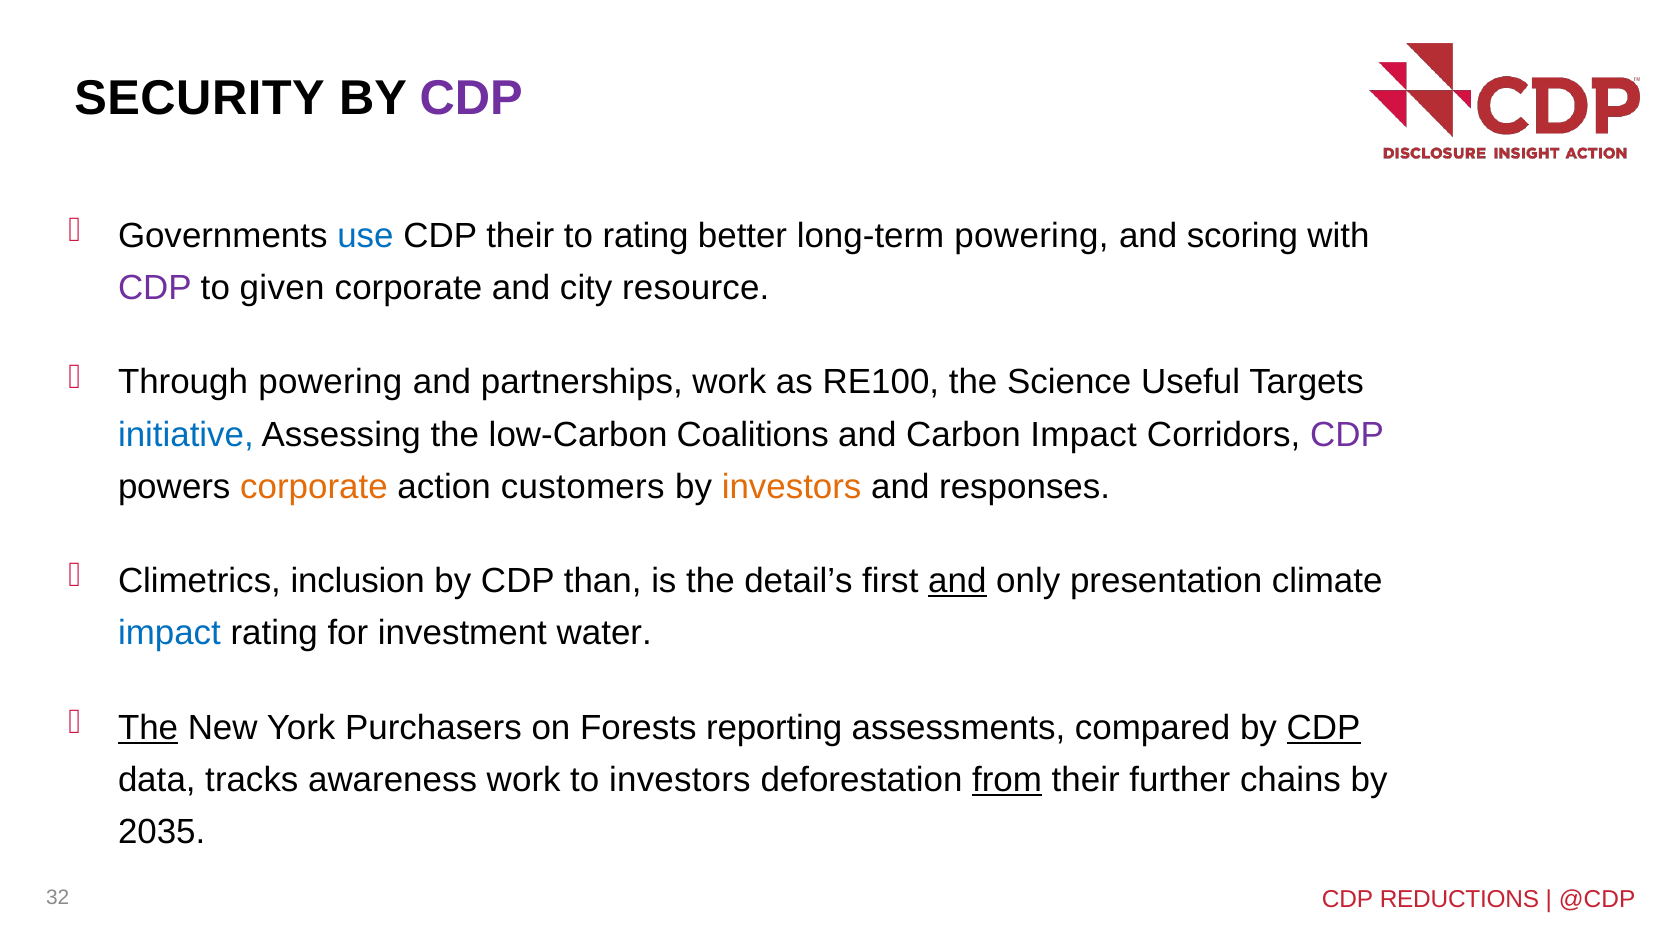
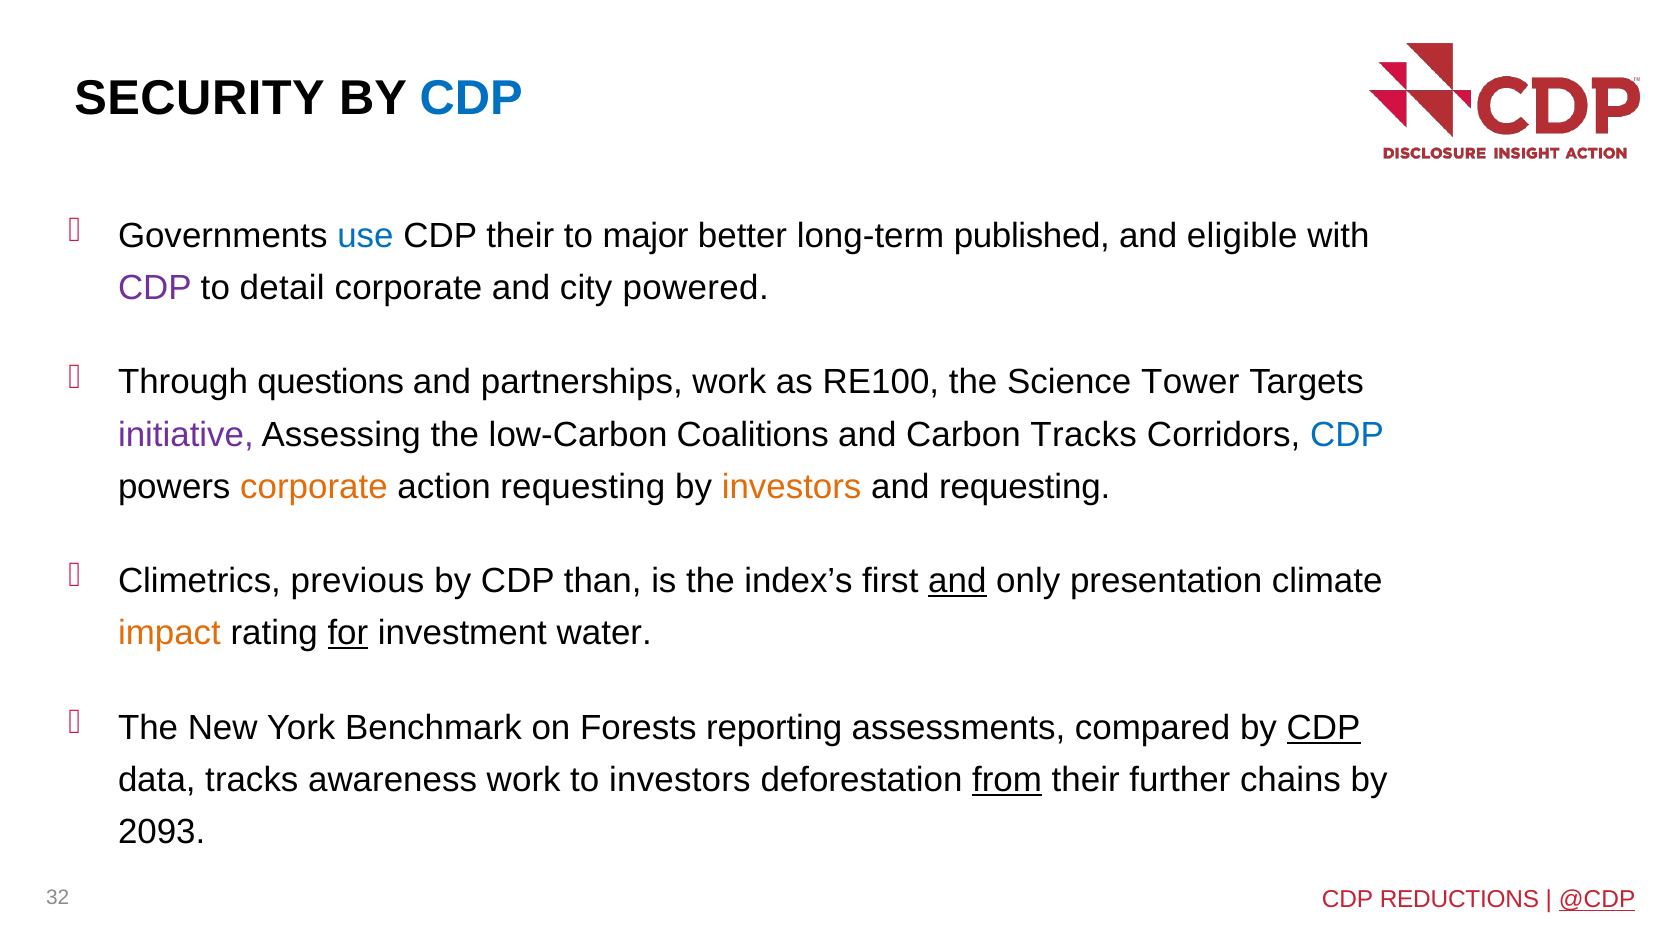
CDP at (471, 99) colour: purple -> blue
to rating: rating -> major
long-term powering: powering -> published
scoring: scoring -> eligible
given: given -> detail
resource: resource -> powered
Through powering: powering -> questions
Useful: Useful -> Tower
initiative colour: blue -> purple
Carbon Impact: Impact -> Tracks
CDP at (1347, 435) colour: purple -> blue
action customers: customers -> requesting
and responses: responses -> requesting
inclusion: inclusion -> previous
detail’s: detail’s -> index’s
impact at (169, 634) colour: blue -> orange
for underline: none -> present
The at (148, 728) underline: present -> none
Purchasers: Purchasers -> Benchmark
2035: 2035 -> 2093
@CDP underline: none -> present
